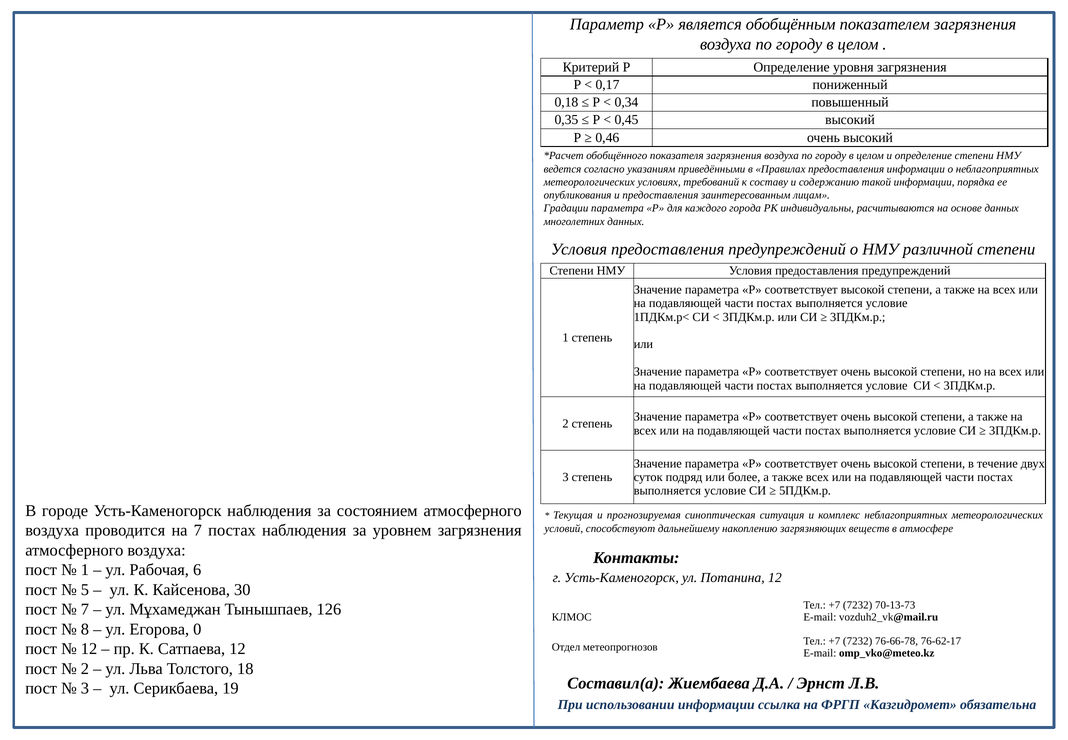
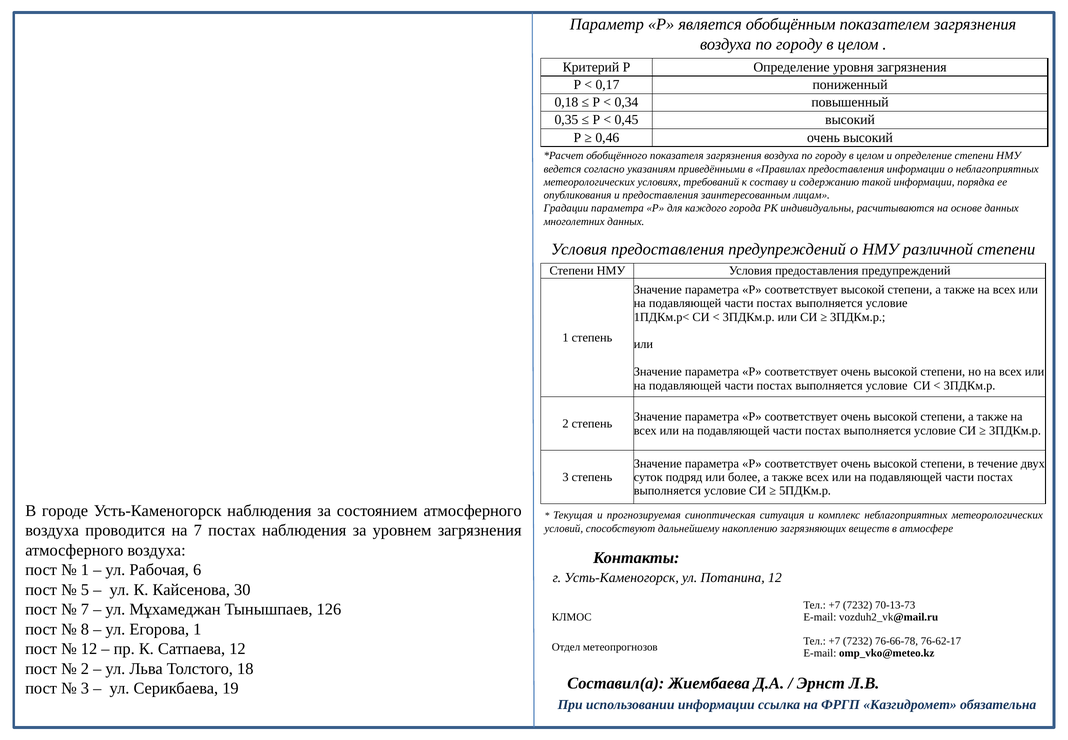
Егорова 0: 0 -> 1
